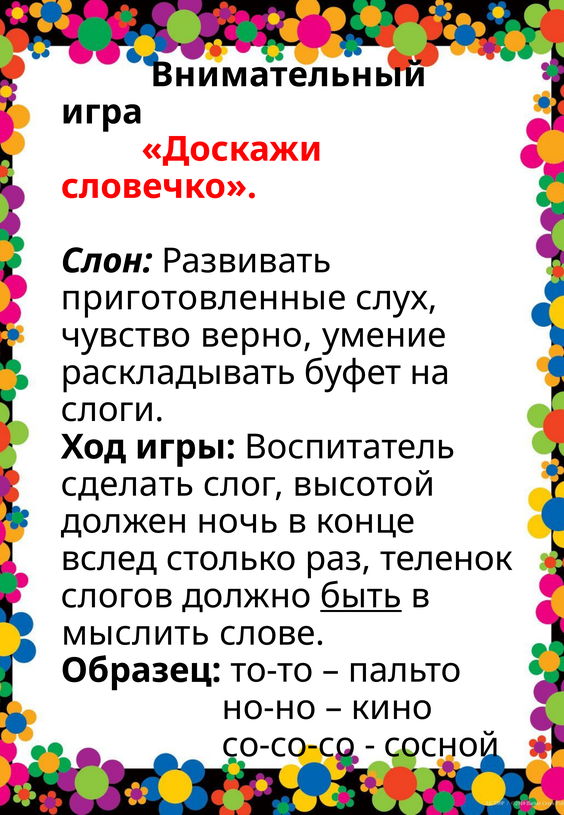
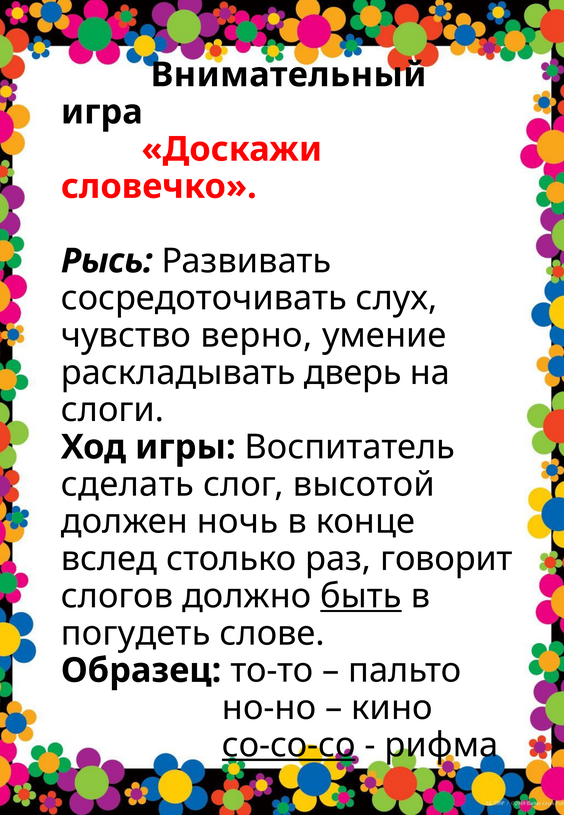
Слон: Слон -> Рысь
приготовленные: приготовленные -> сосредоточивать
буфет: буфет -> дверь
теленок: теленок -> говорит
мыслить: мыслить -> погудеть
со-со-со underline: none -> present
сосной: сосной -> рифма
